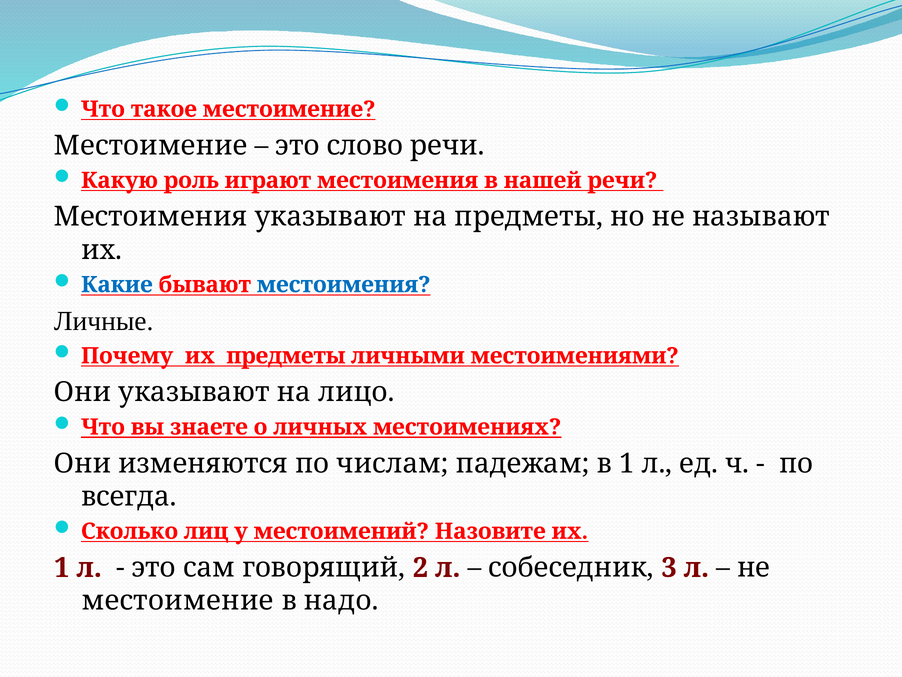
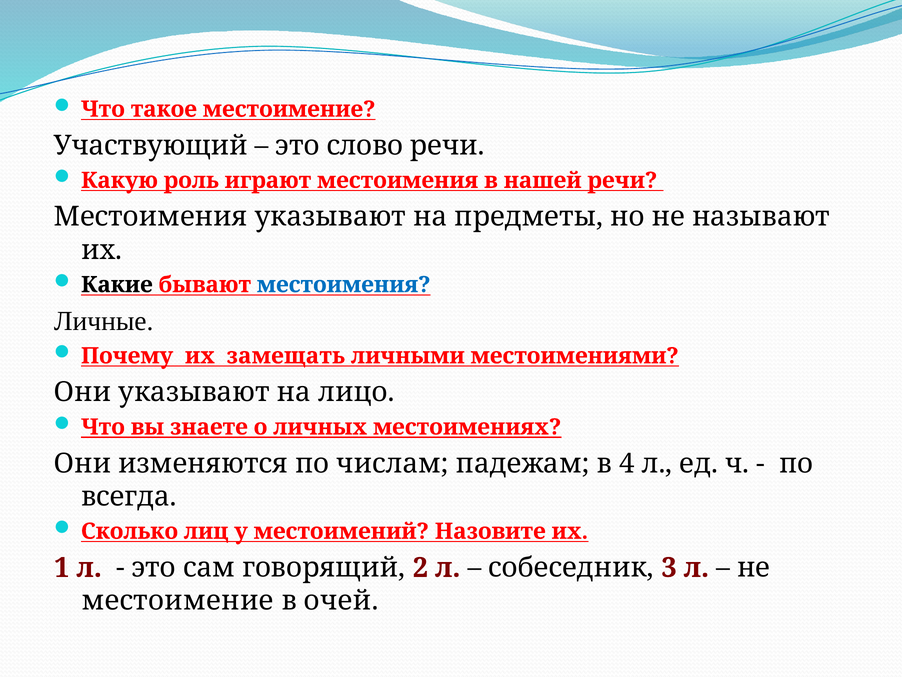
Местоимение at (151, 146): Местоимение -> Участвующий
Какие colour: blue -> black
их предметы: предметы -> замещать
в 1: 1 -> 4
надо: надо -> очей
